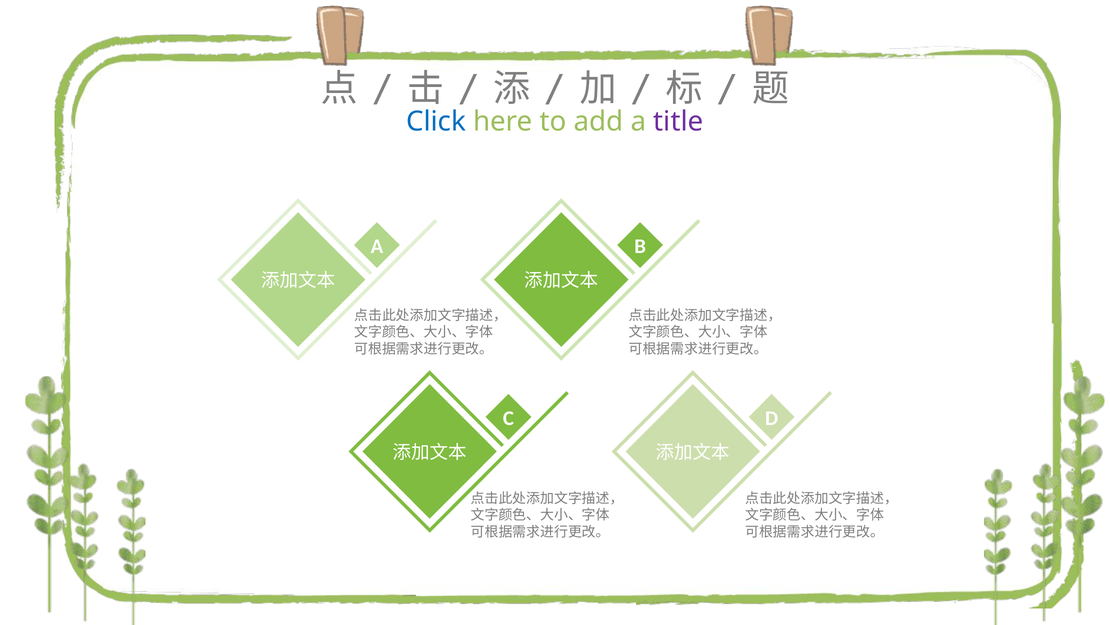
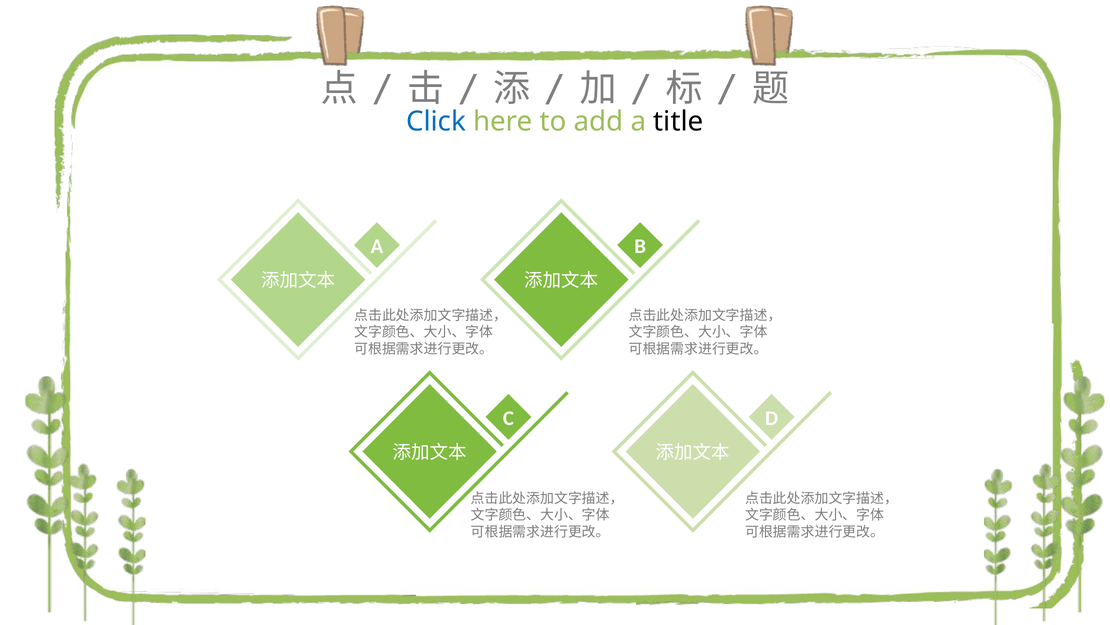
title colour: purple -> black
